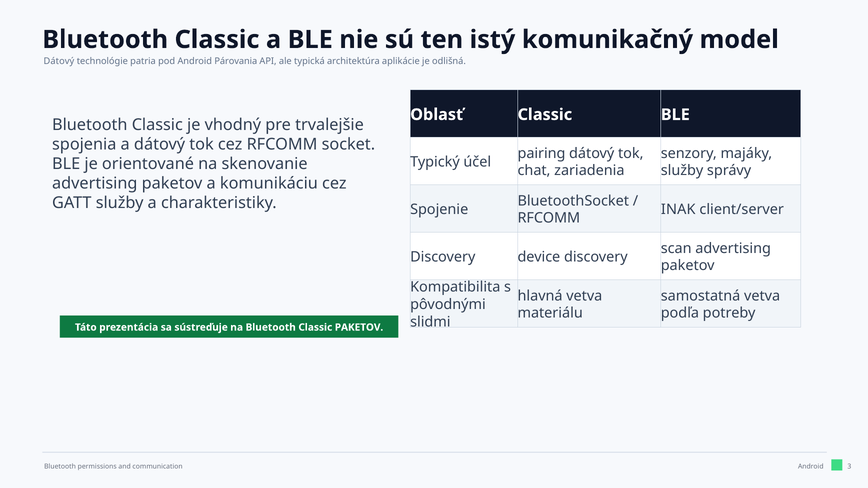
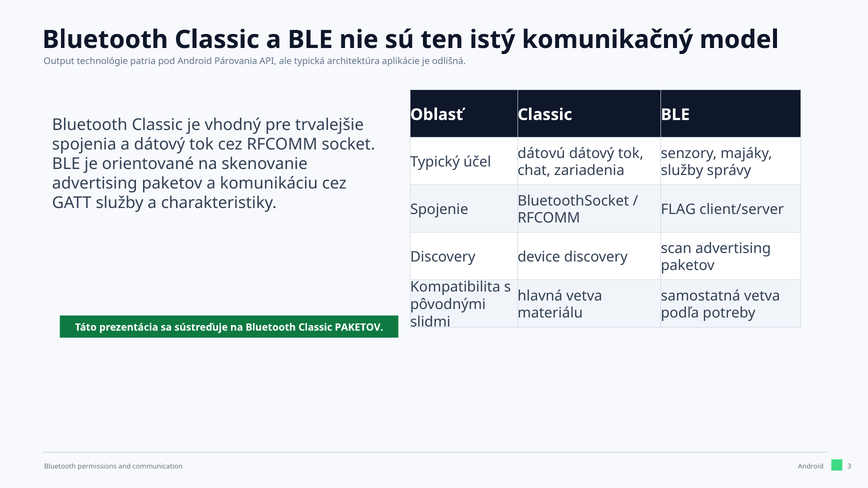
Dátový at (59, 61): Dátový -> Output
pairing: pairing -> dátovú
INAK: INAK -> FLAG
